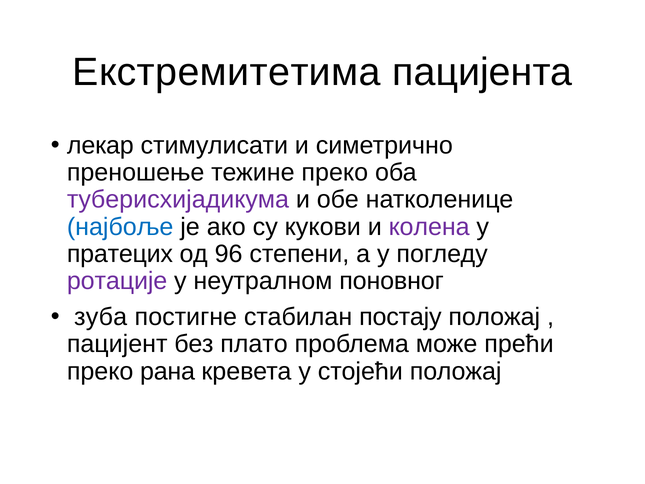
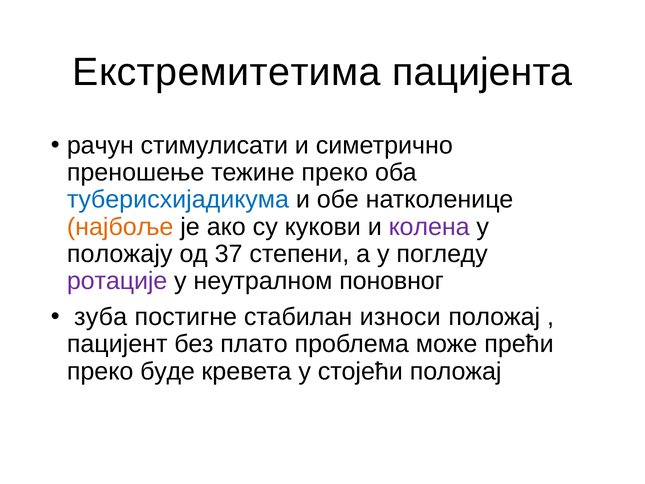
лекар: лекар -> рачун
туберисхијадикума colour: purple -> blue
најбоље colour: blue -> orange
пратецих: пратецих -> положају
96: 96 -> 37
постају: постају -> износи
рана: рана -> буде
